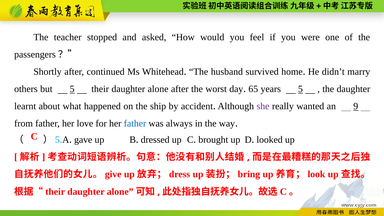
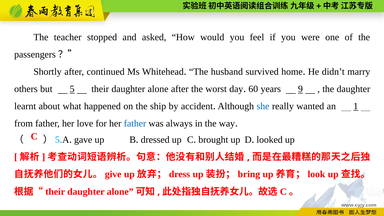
65: 65 -> 60
years 5: 5 -> 9
she colour: purple -> blue
9: 9 -> 1
